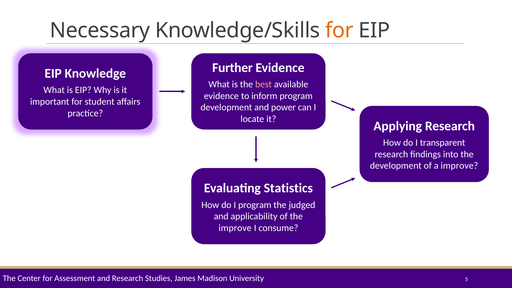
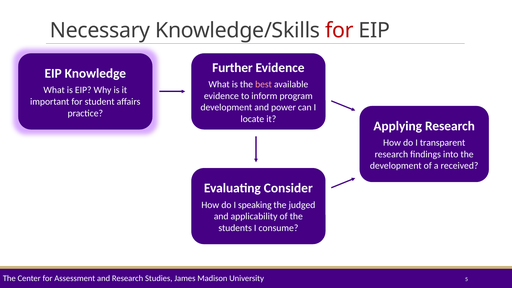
for at (339, 31) colour: orange -> red
a improve: improve -> received
Statistics: Statistics -> Consider
I program: program -> speaking
improve at (235, 228): improve -> students
